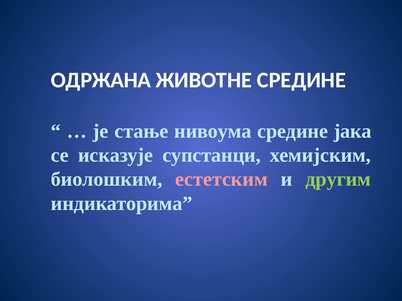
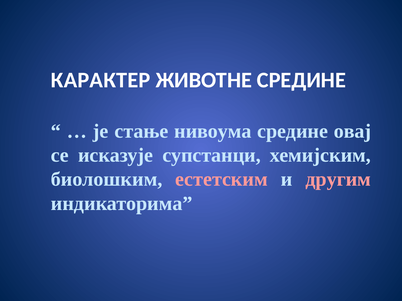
ОДРЖАНА: ОДРЖАНА -> КАРАКТЕР
јака: јака -> овај
другим colour: light green -> pink
